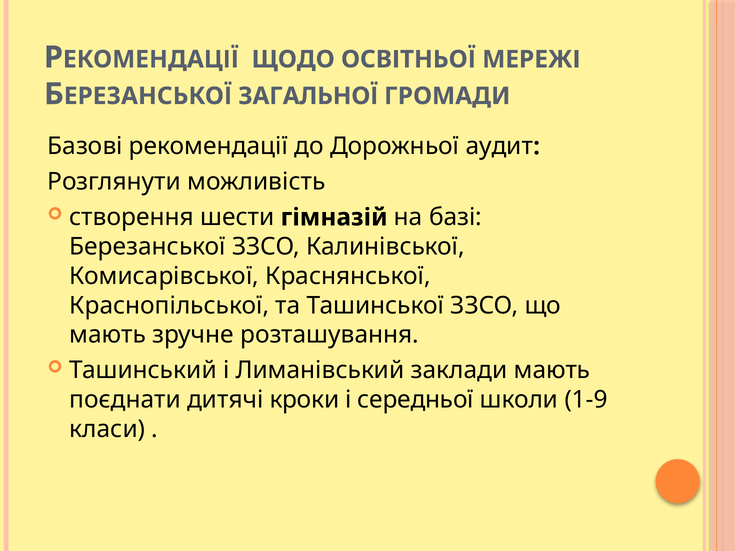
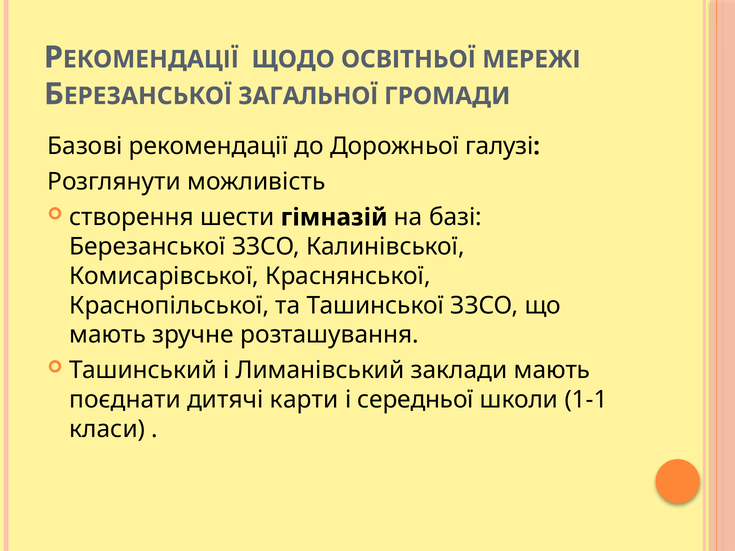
аудит: аудит -> галузі
кроки: кроки -> карти
1-9: 1-9 -> 1-1
